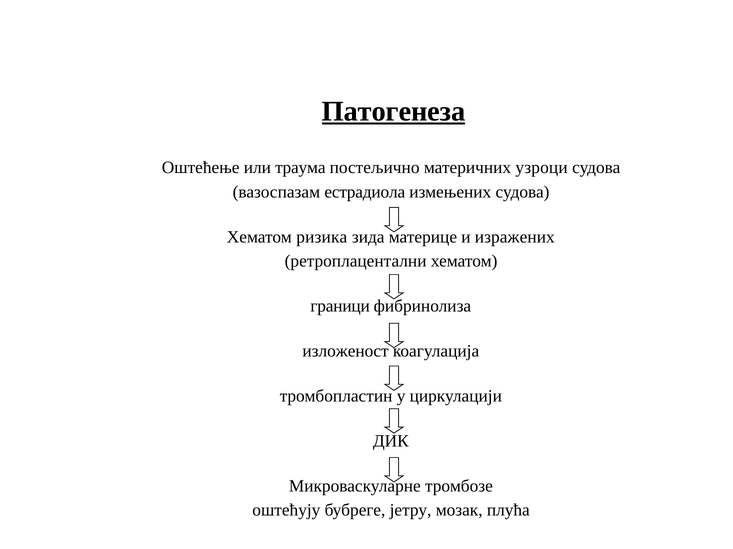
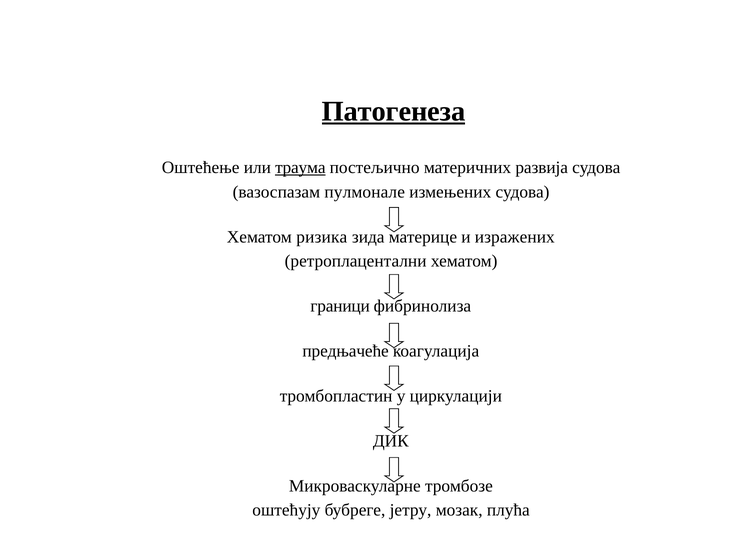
траума underline: none -> present
узроци: узроци -> развија
естрадиола: естрадиола -> пулмонале
изложеност: изложеност -> предњачеће
